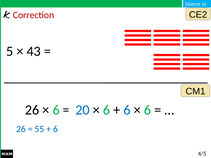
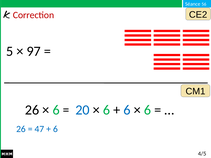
43: 43 -> 97
55: 55 -> 47
